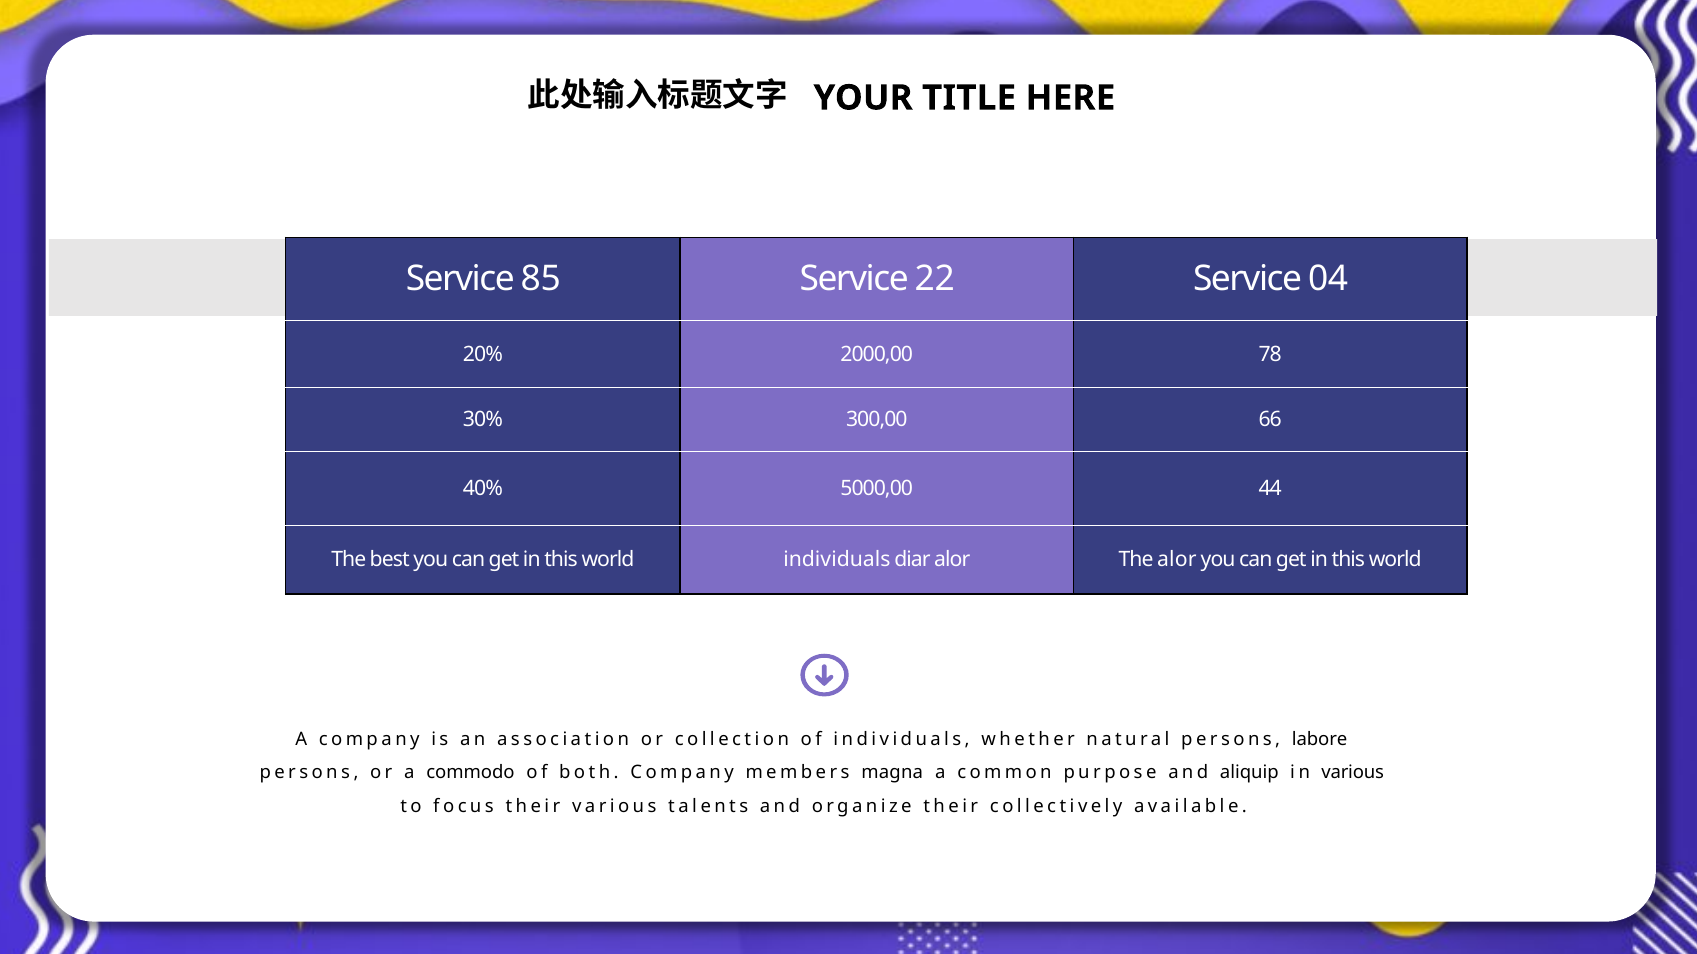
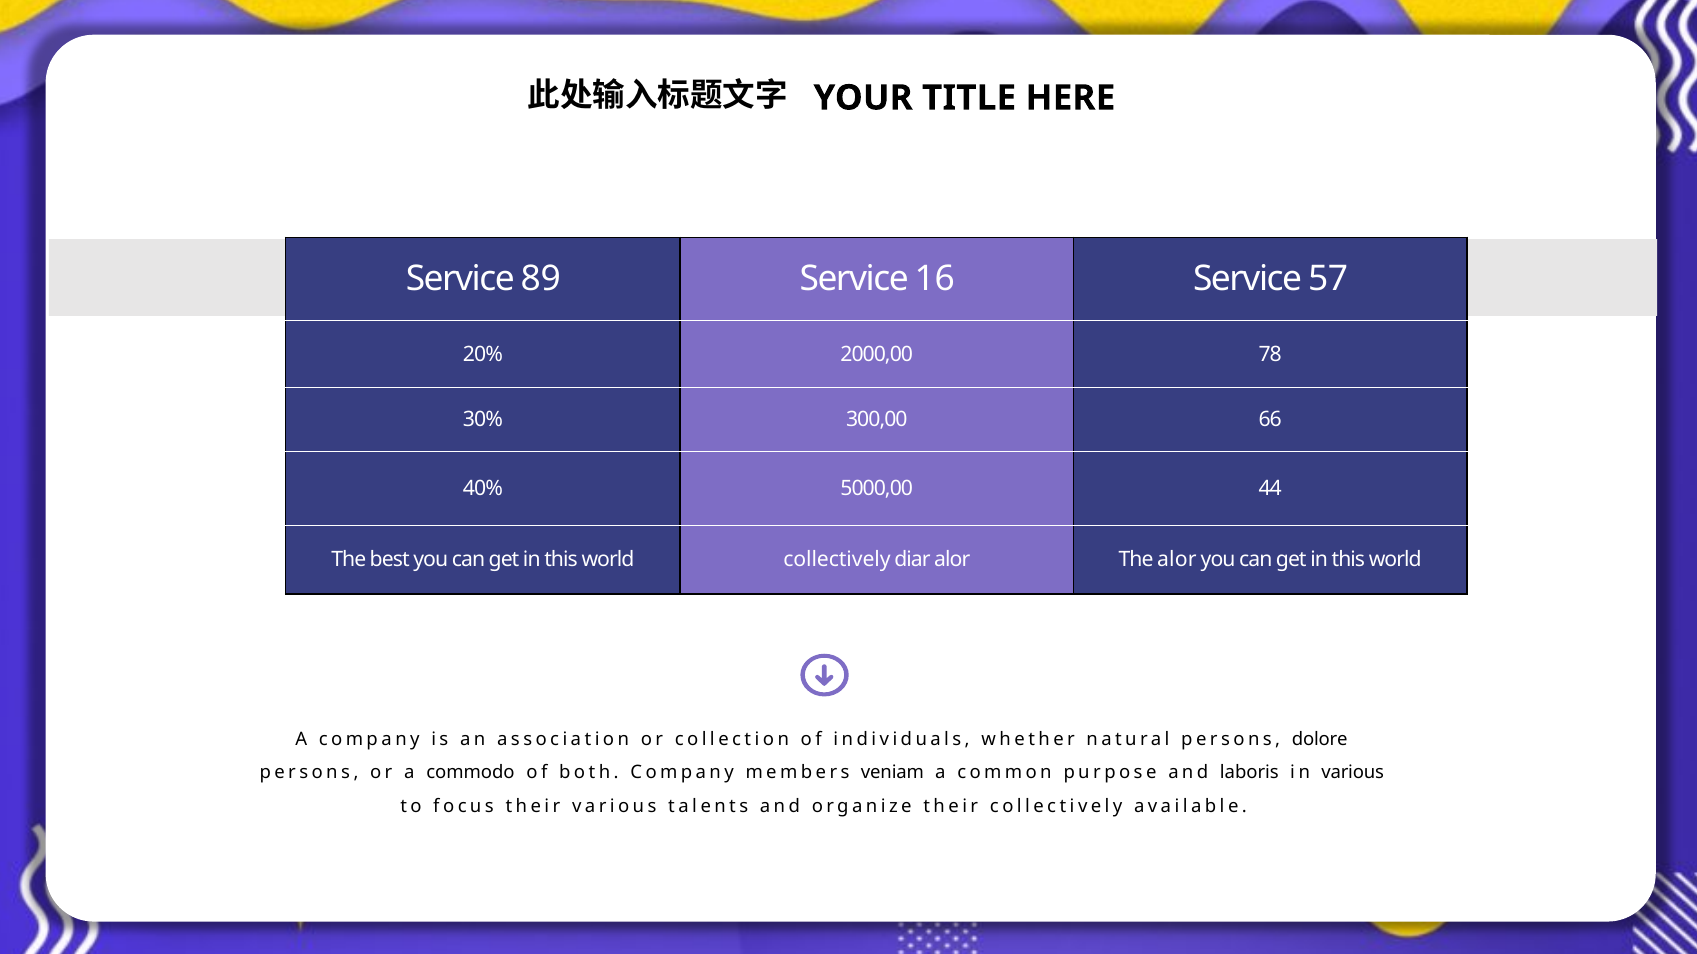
85: 85 -> 89
22: 22 -> 16
04: 04 -> 57
world individuals: individuals -> collectively
labore: labore -> dolore
magna: magna -> veniam
aliquip: aliquip -> laboris
